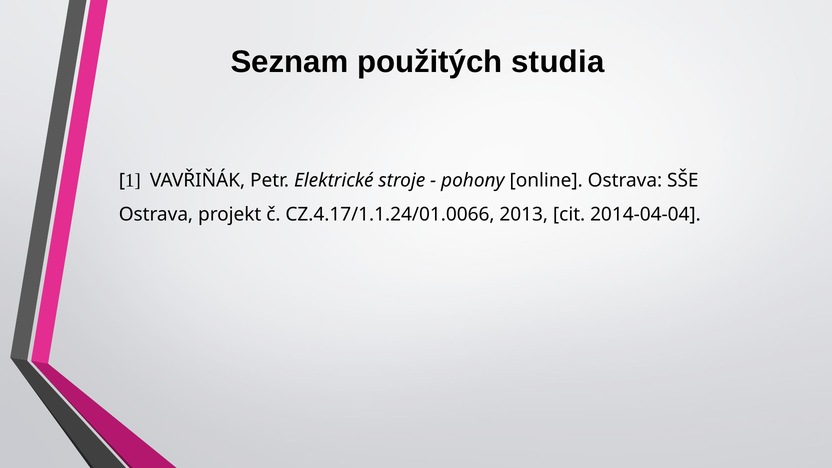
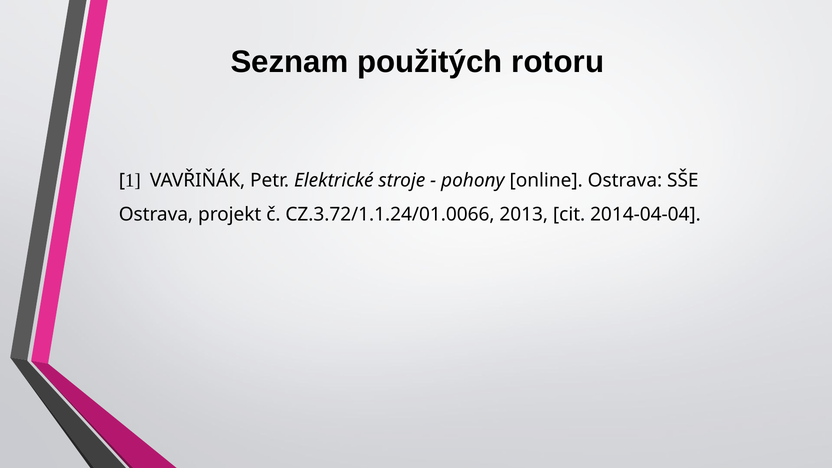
studia: studia -> rotoru
CZ.4.17/1.1.24/01.0066: CZ.4.17/1.1.24/01.0066 -> CZ.3.72/1.1.24/01.0066
